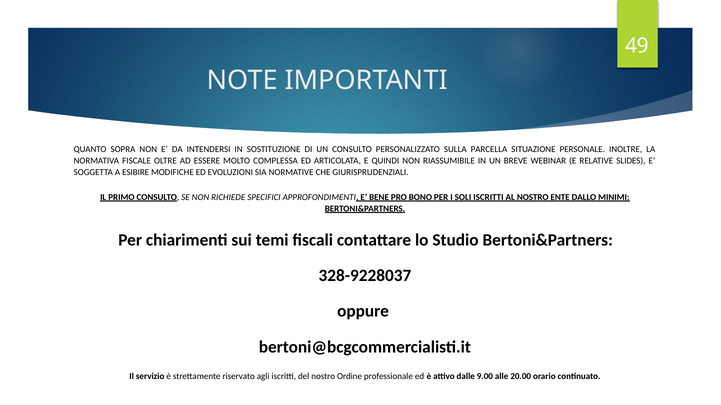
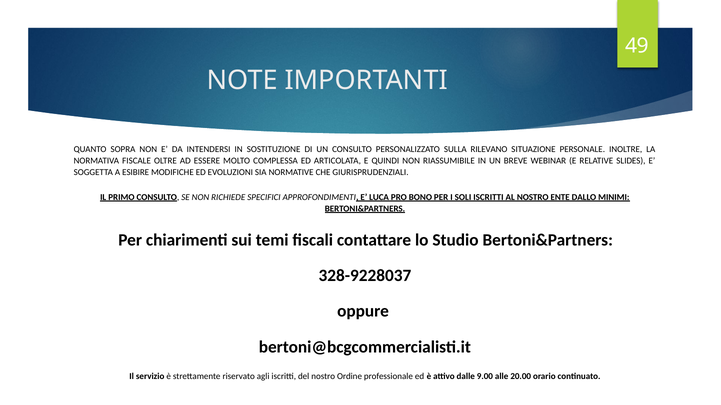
PARCELLA: PARCELLA -> RILEVANO
BENE: BENE -> LUCA
